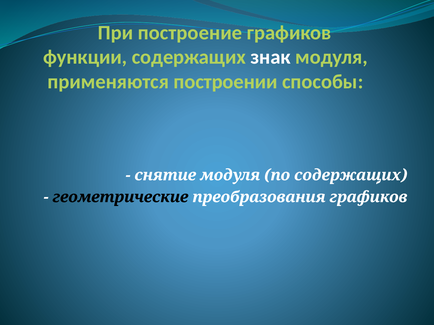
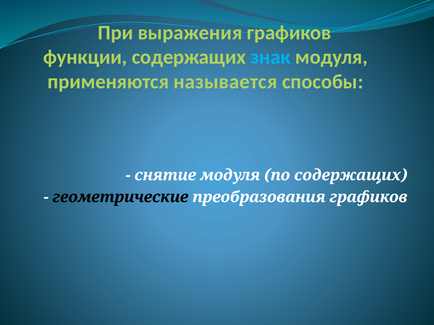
построение: построение -> выражения
знак colour: white -> light blue
построении: построении -> называется
